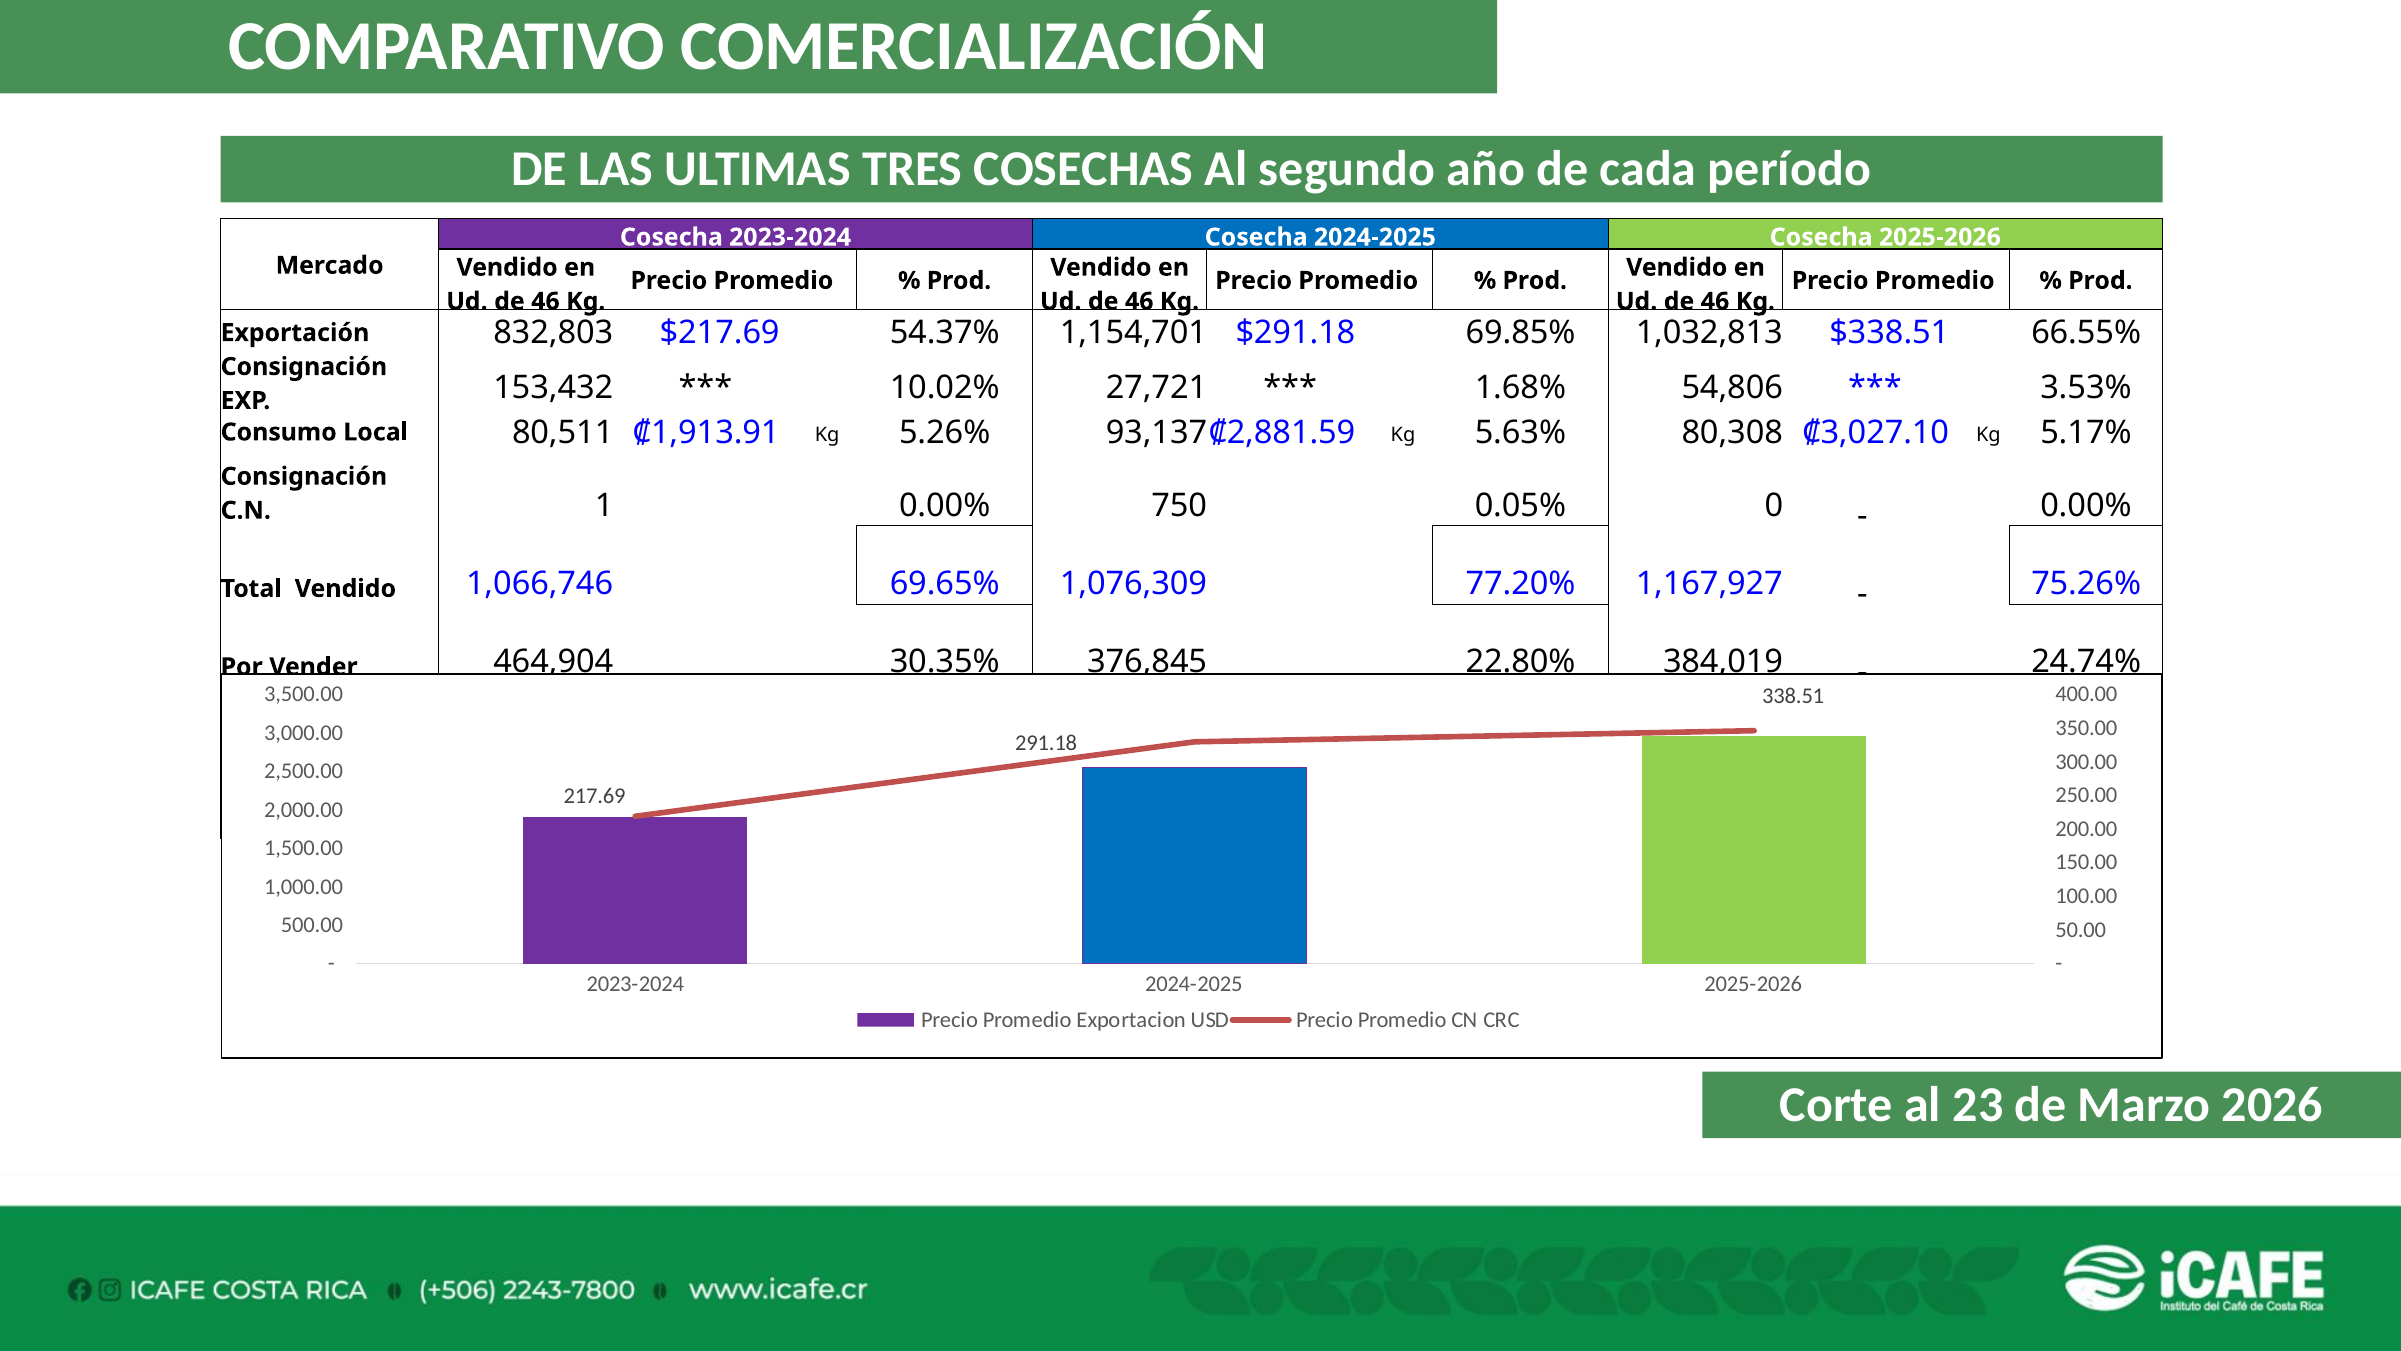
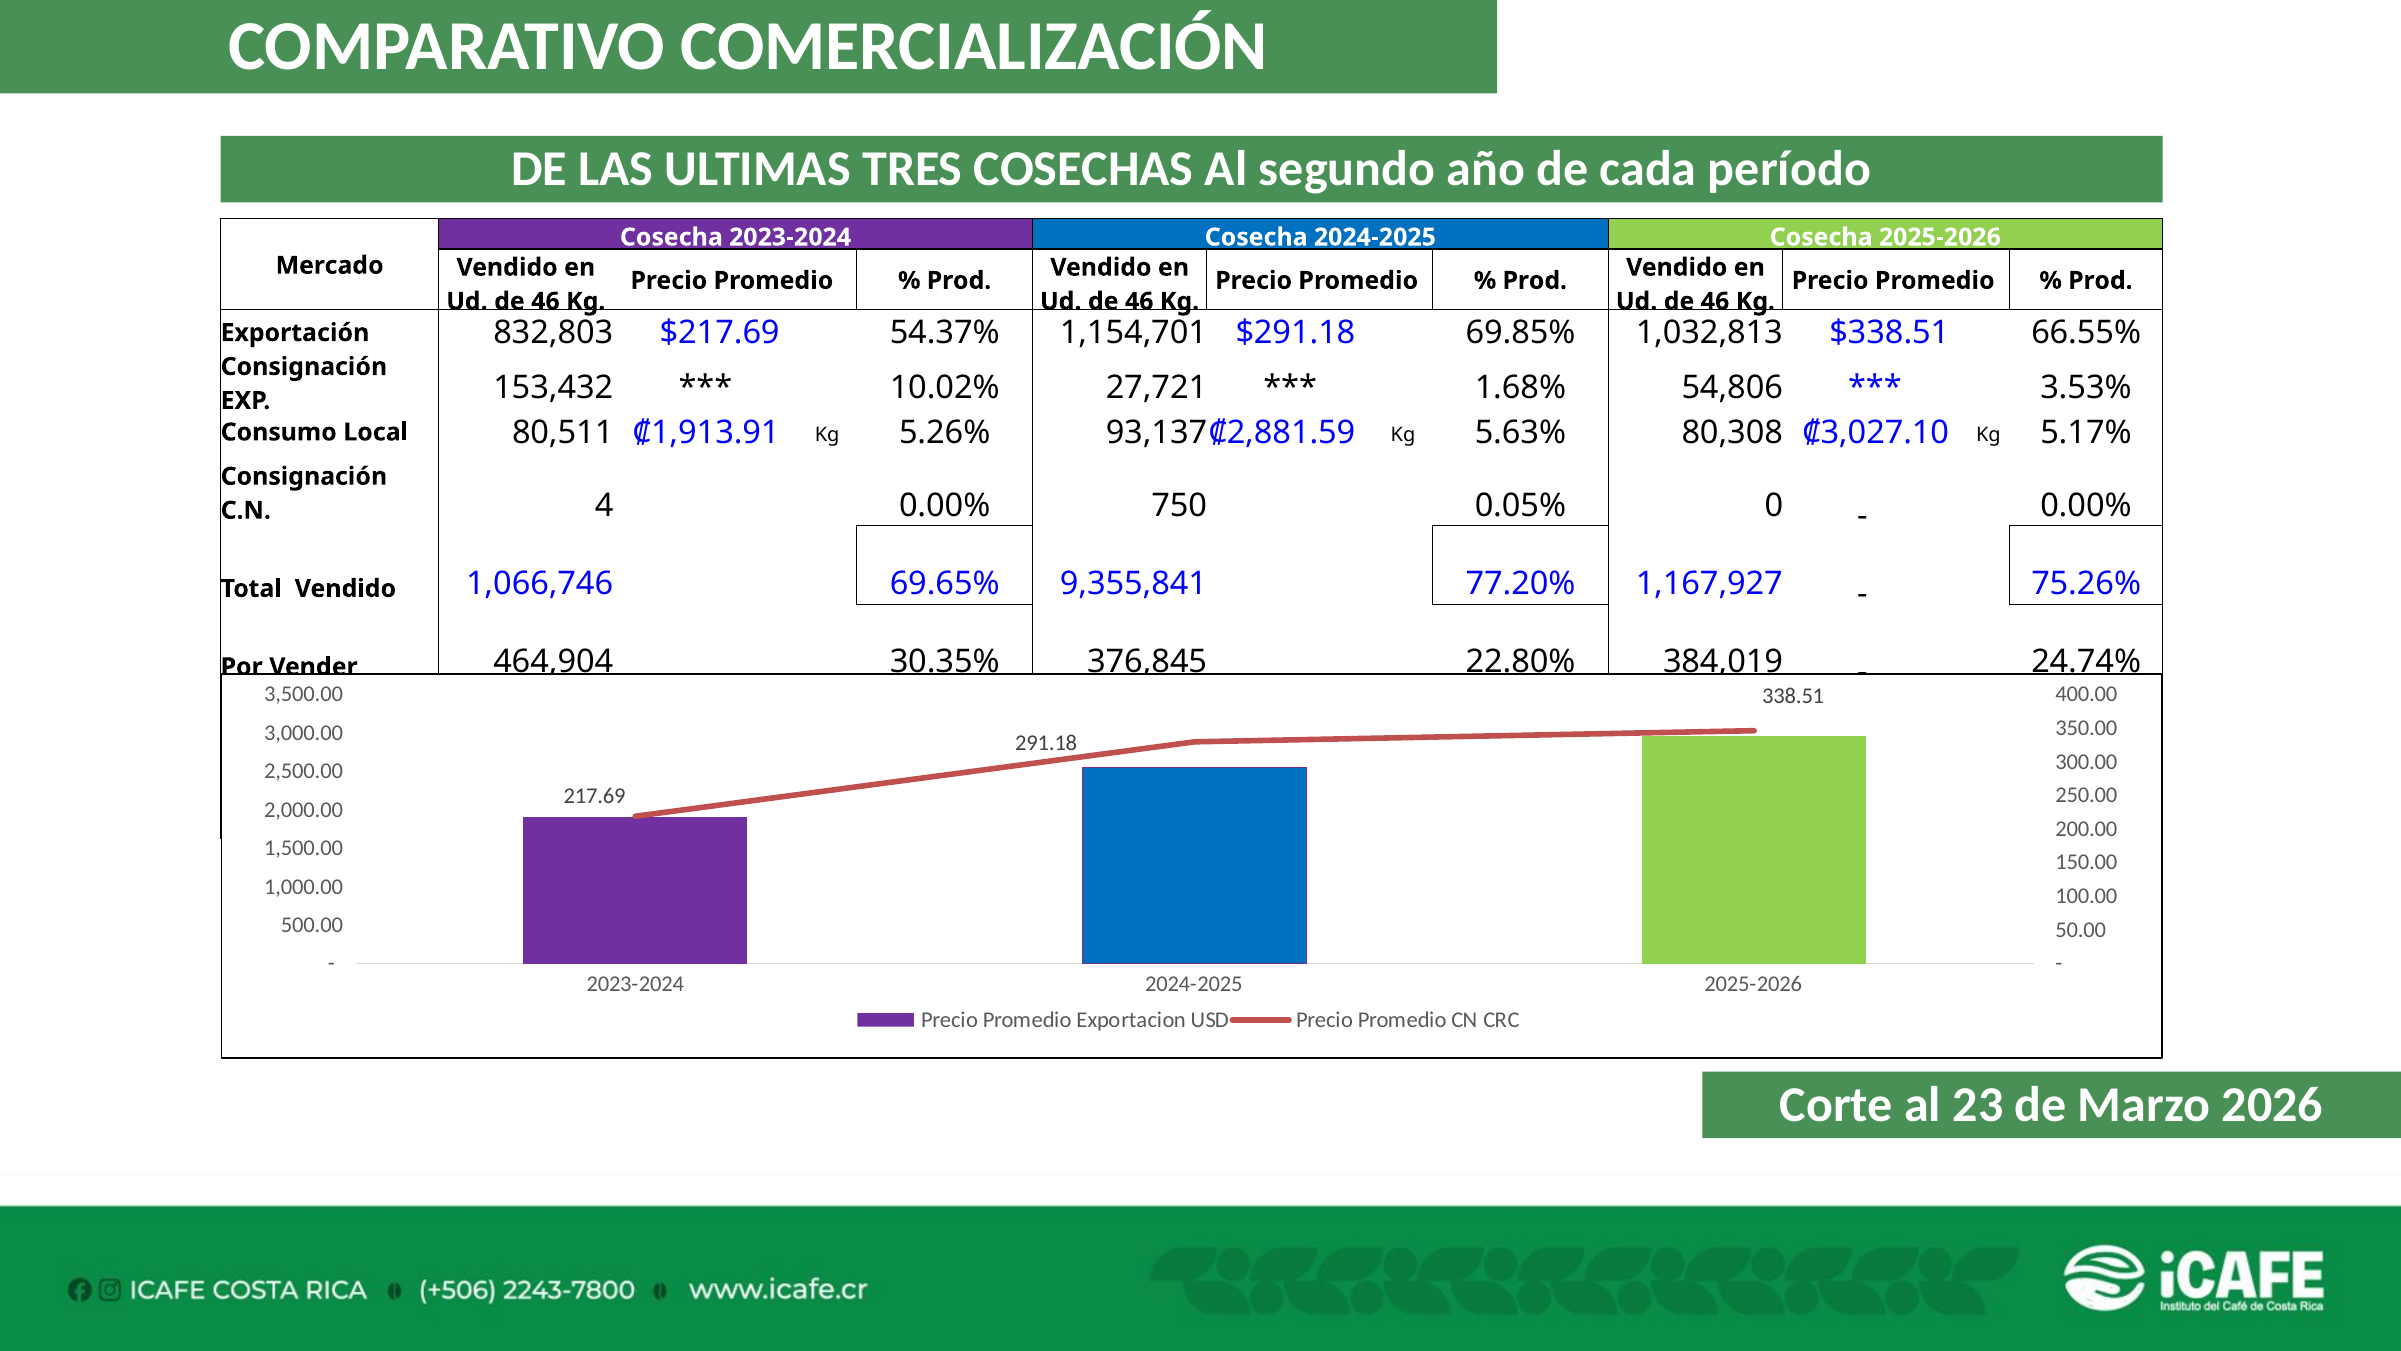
1: 1 -> 4
1,076,309: 1,076,309 -> 9,355,841
